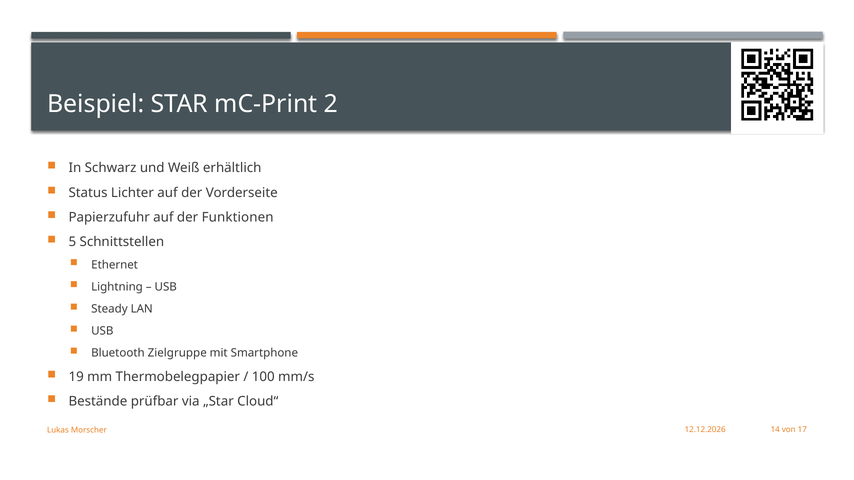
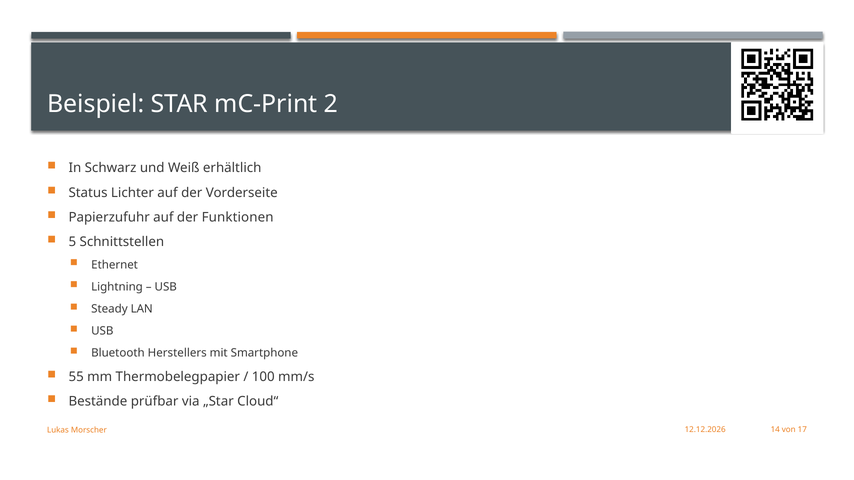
Zielgruppe: Zielgruppe -> Herstellers
19: 19 -> 55
